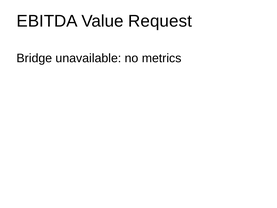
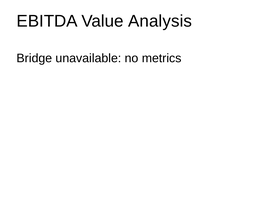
Request: Request -> Analysis
